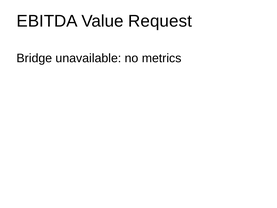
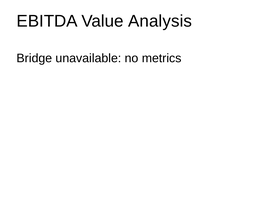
Request: Request -> Analysis
